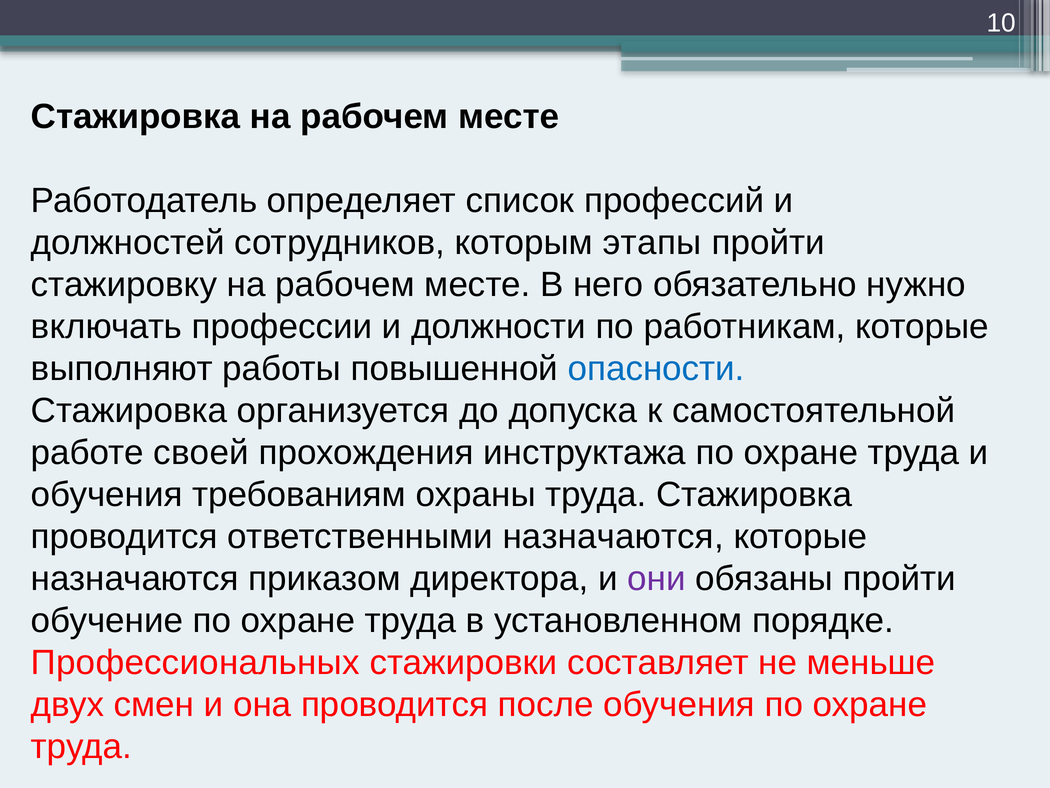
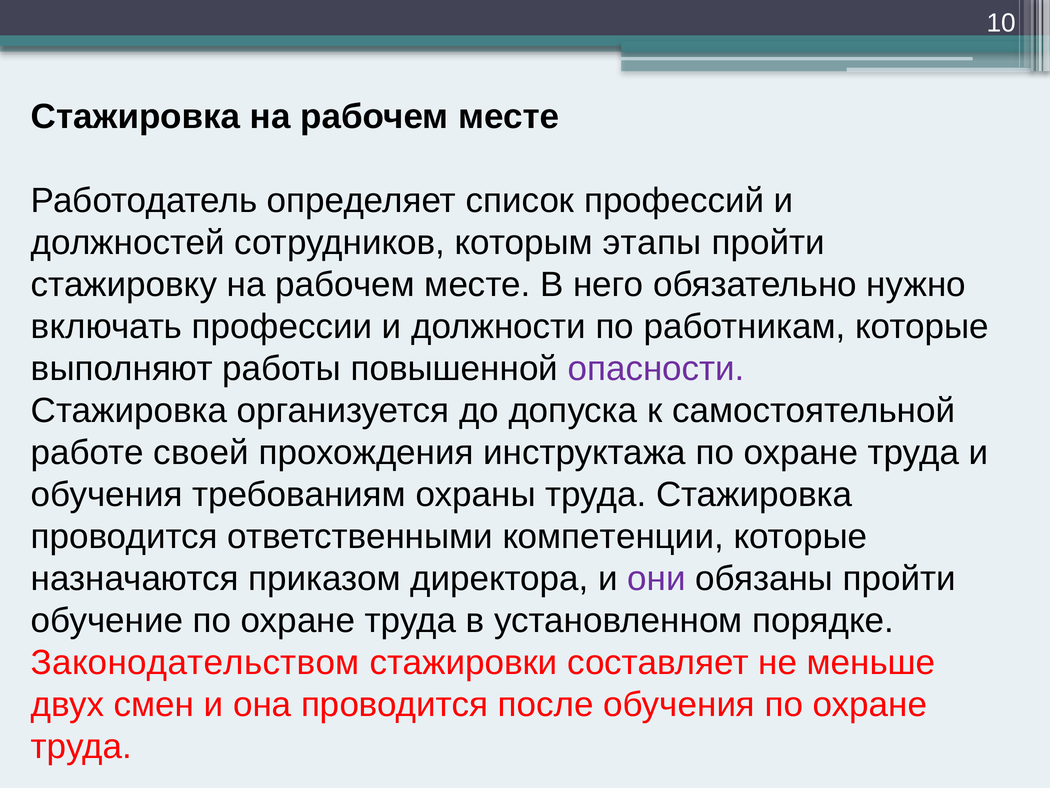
опасности colour: blue -> purple
ответственными назначаются: назначаются -> компетенции
Профессиональных: Профессиональных -> Законодательством
